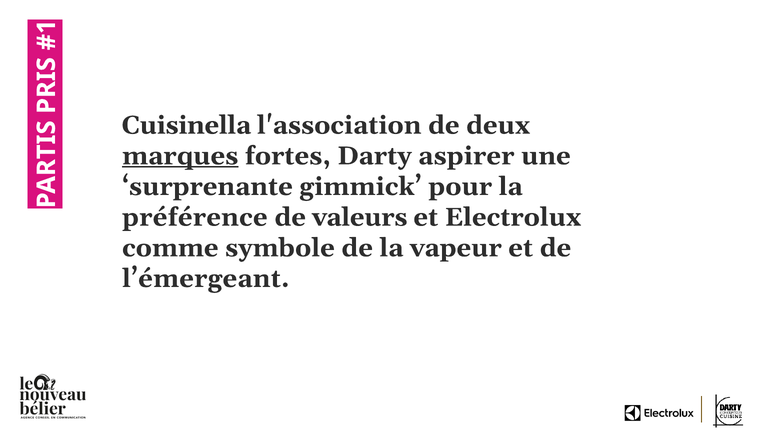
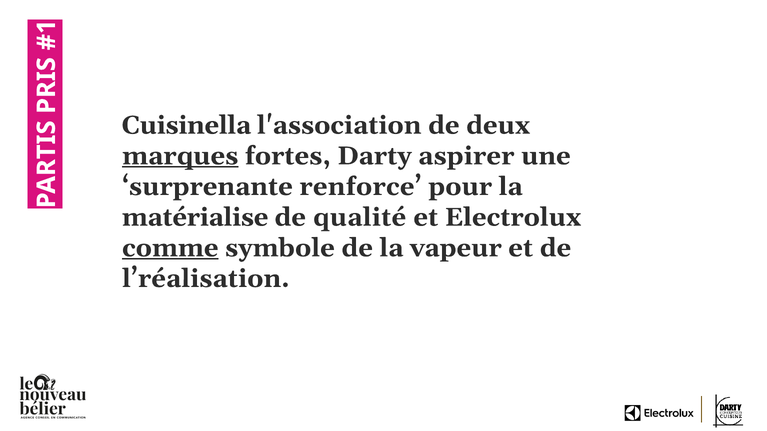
gimmick: gimmick -> renforce
préférence: préférence -> matérialise
valeurs: valeurs -> qualité
comme underline: none -> present
l’émergeant: l’émergeant -> l’réalisation
